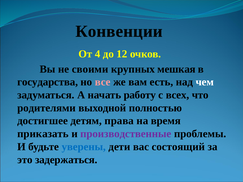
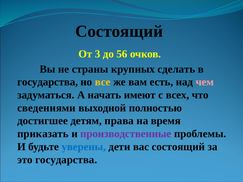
Конвенции at (119, 31): Конвенции -> Состоящий
4: 4 -> 3
12: 12 -> 56
своими: своими -> страны
мешкая: мешкая -> сделать
все colour: pink -> yellow
чем colour: white -> pink
работу: работу -> имеют
родителями: родителями -> сведениями
это задержаться: задержаться -> государства
